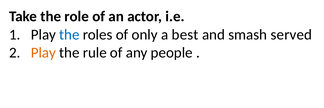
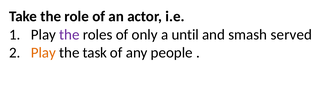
the at (69, 35) colour: blue -> purple
best: best -> until
rule: rule -> task
